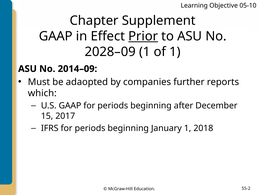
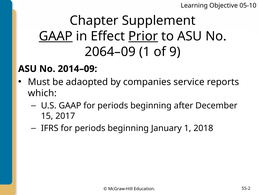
GAAP at (56, 36) underline: none -> present
2028–09: 2028–09 -> 2064–09
of 1: 1 -> 9
further: further -> service
